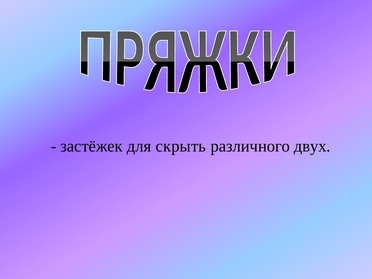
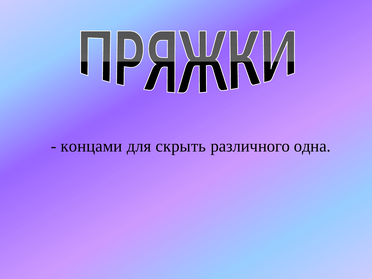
застёжек: застёжек -> концами
двух: двух -> одна
